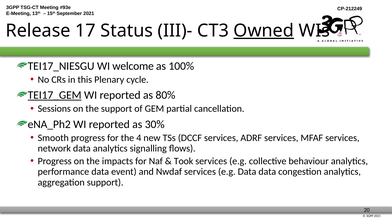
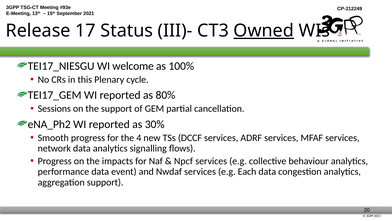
TEI17_GEM underline: present -> none
Took: Took -> Npcf
e.g Data: Data -> Each
